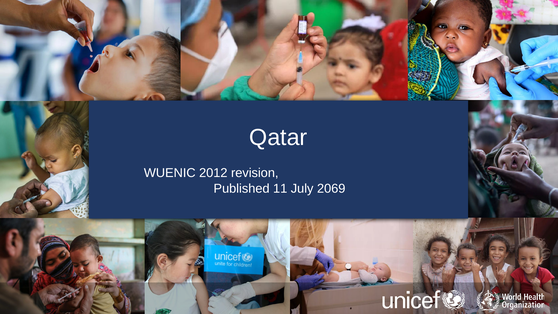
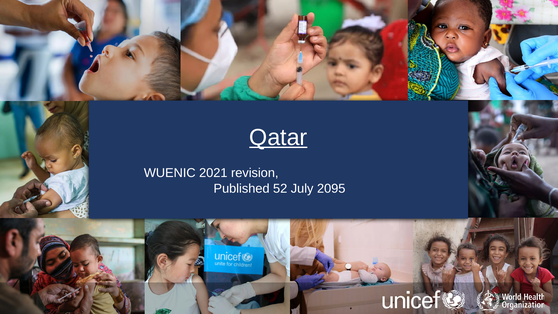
Qatar underline: none -> present
2012: 2012 -> 2021
11: 11 -> 52
2069: 2069 -> 2095
